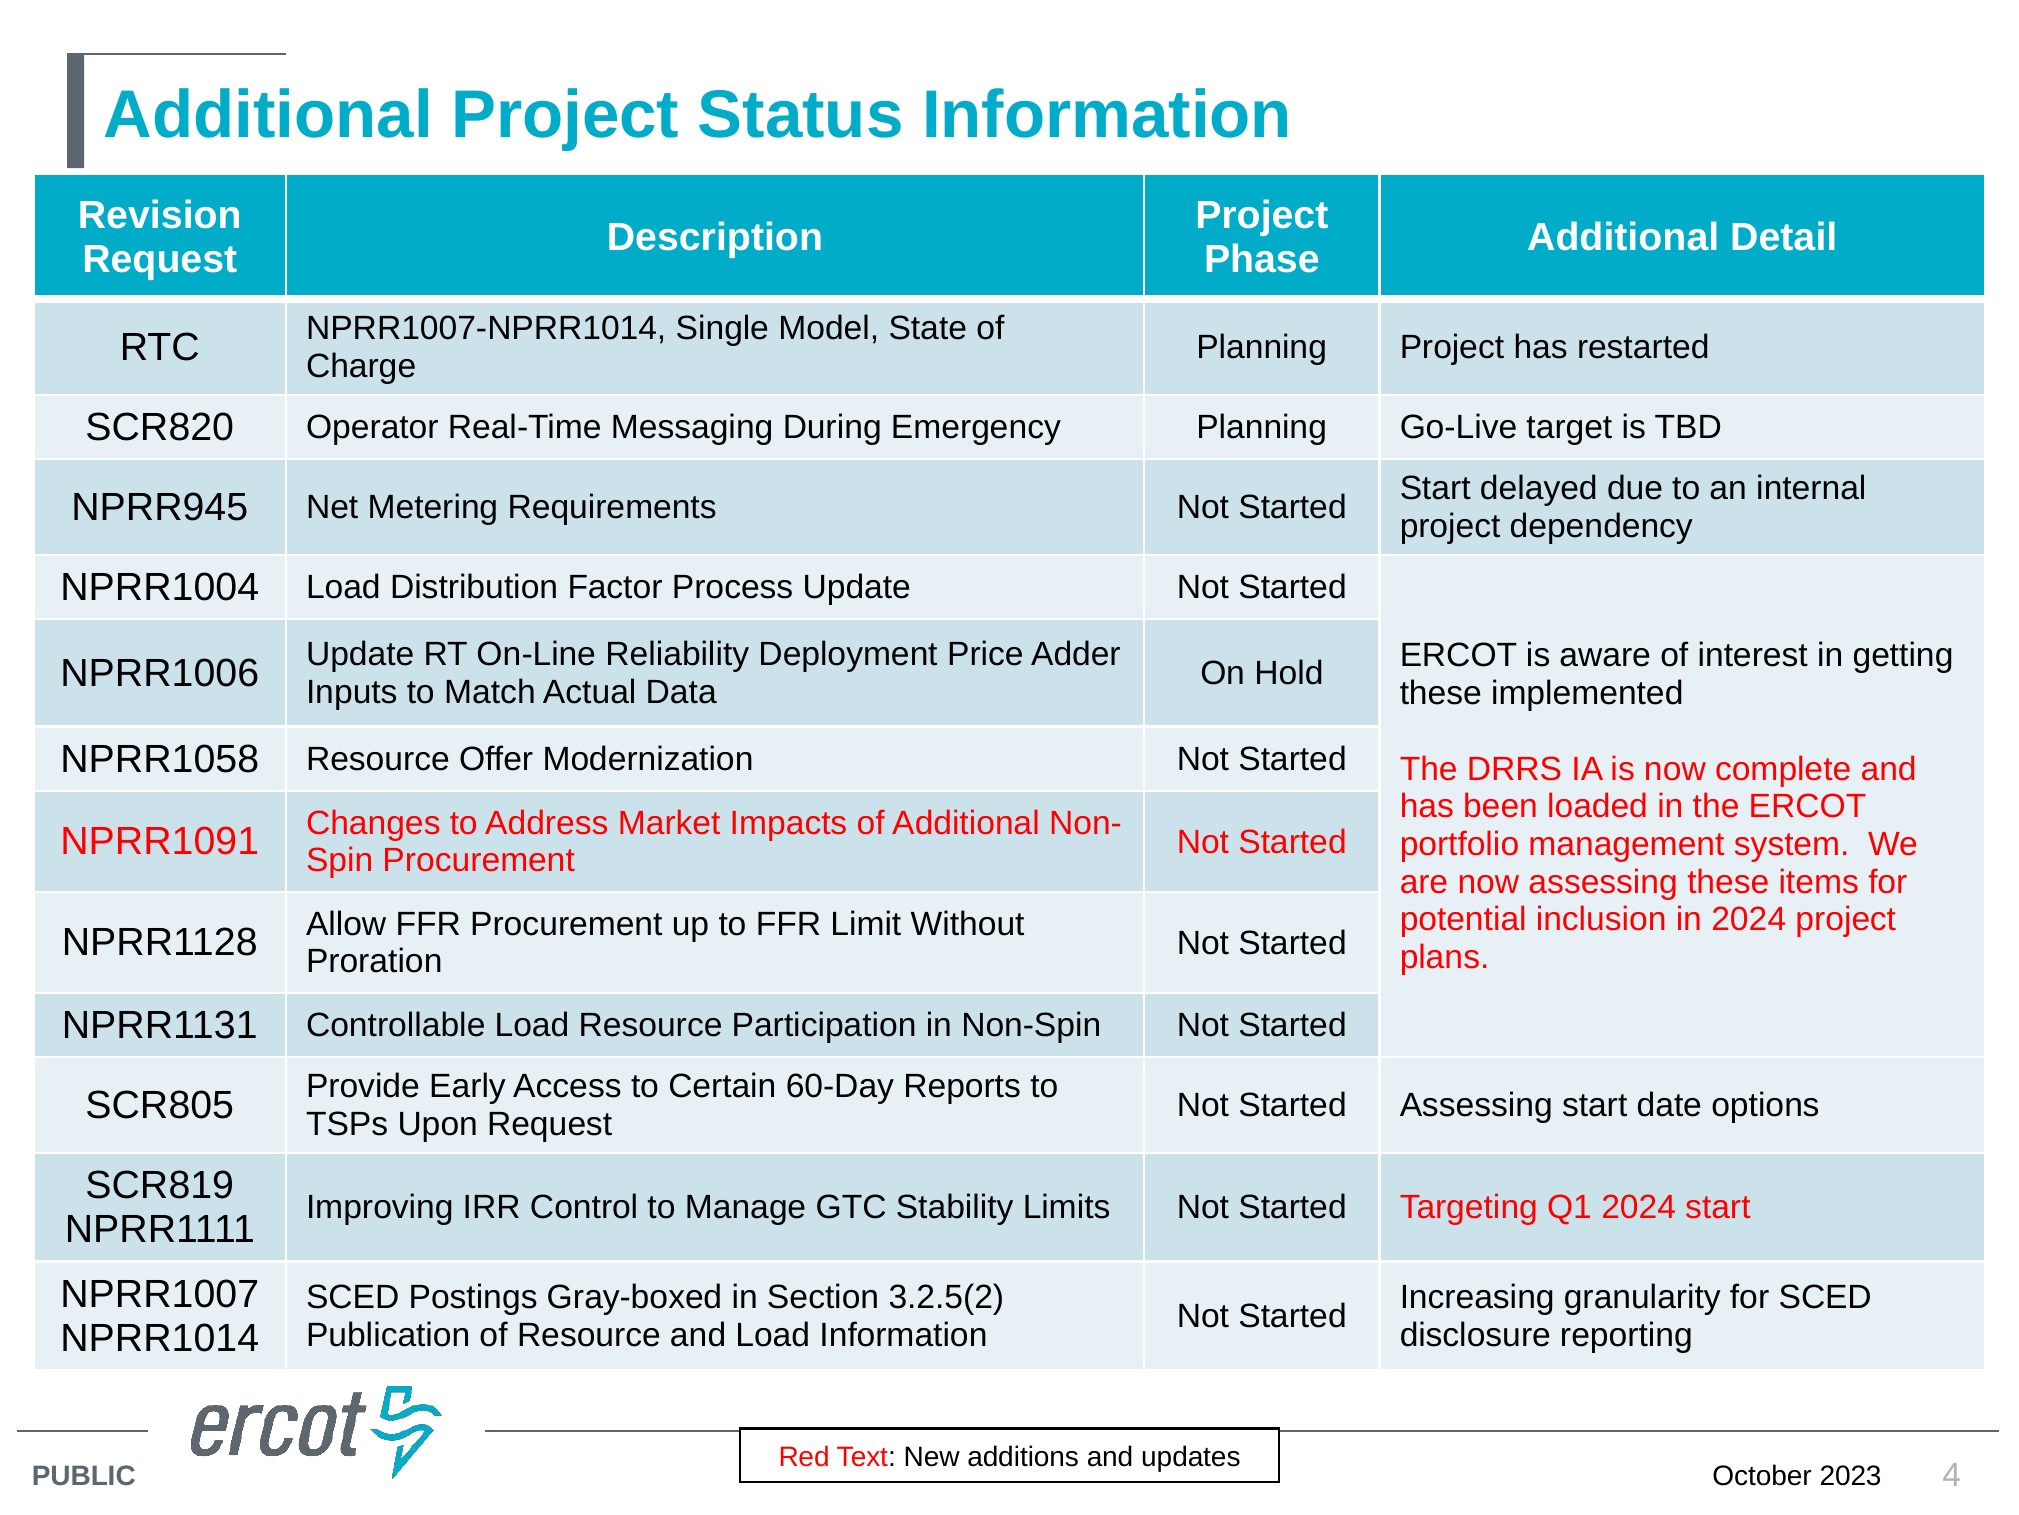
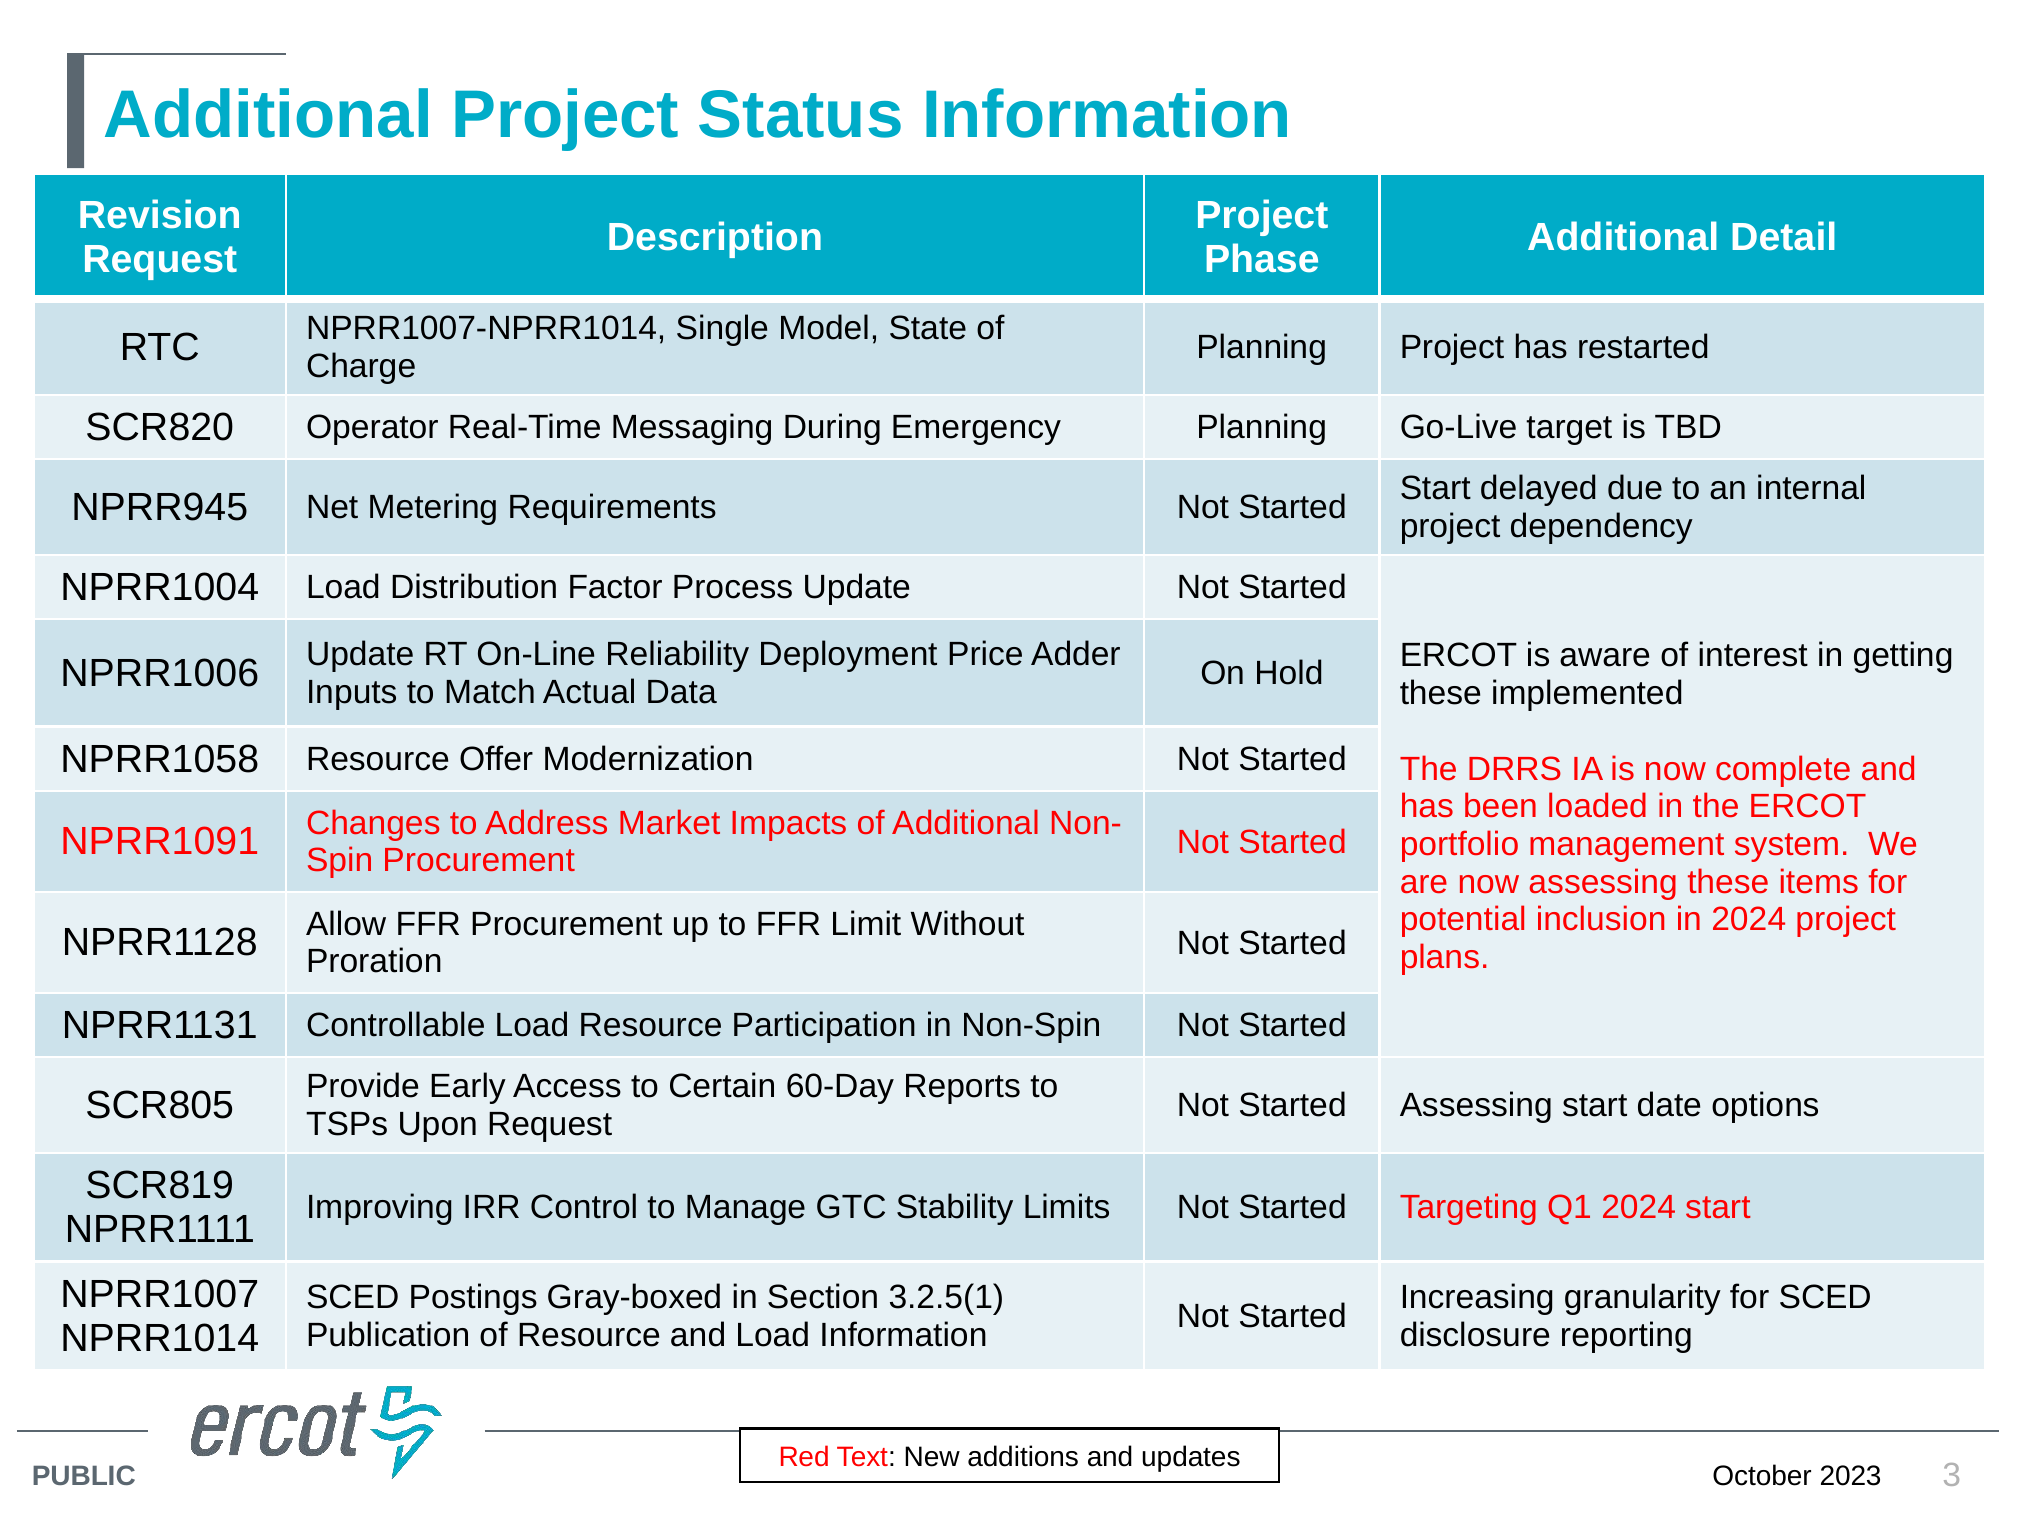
3.2.5(2: 3.2.5(2 -> 3.2.5(1
4: 4 -> 3
